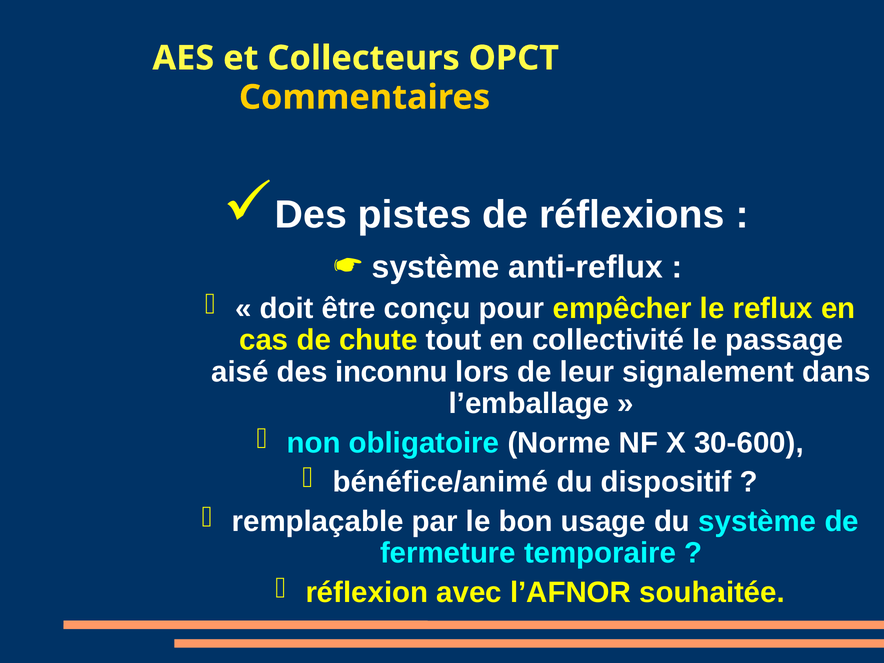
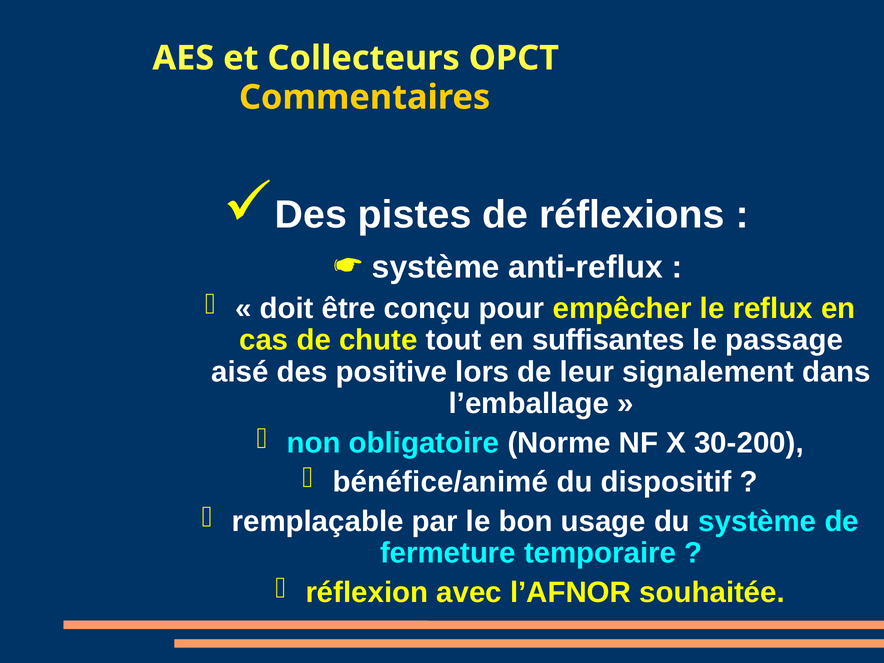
collectivité: collectivité -> suffisantes
inconnu: inconnu -> positive
30-600: 30-600 -> 30-200
